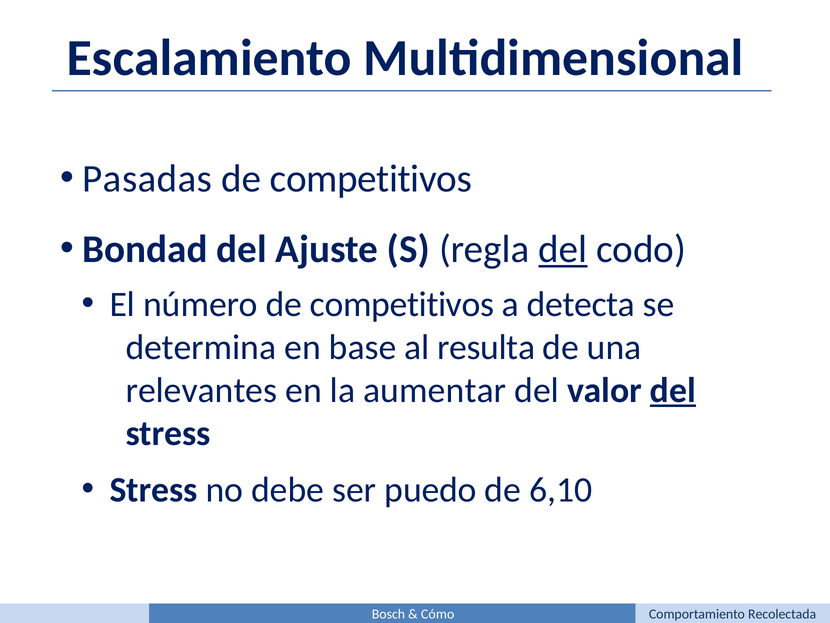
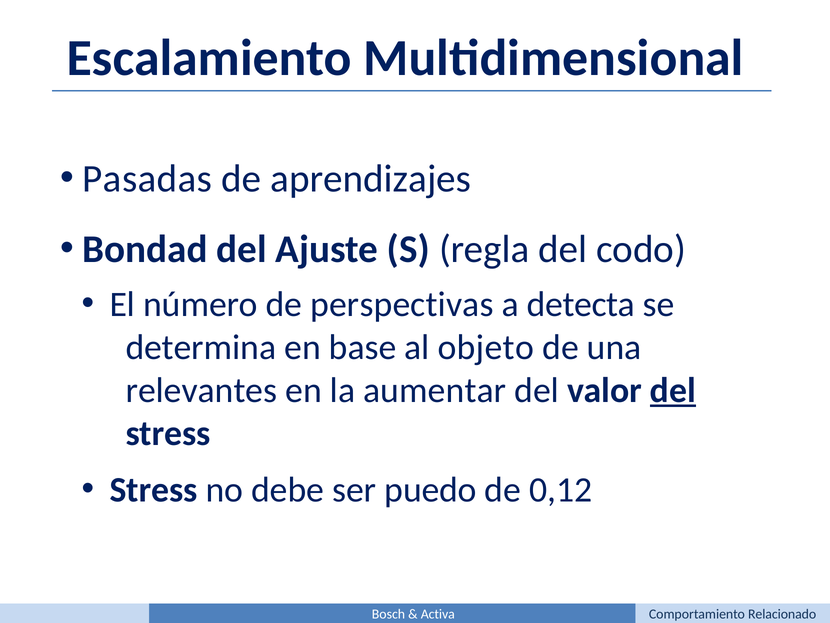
competitivos at (371, 179): competitivos -> aprendizajes
del at (563, 249) underline: present -> none
número de competitivos: competitivos -> perspectivas
resulta: resulta -> objeto
6,10: 6,10 -> 0,12
Cómo: Cómo -> Activa
Recolectada: Recolectada -> Relacionado
